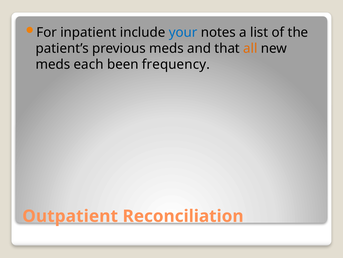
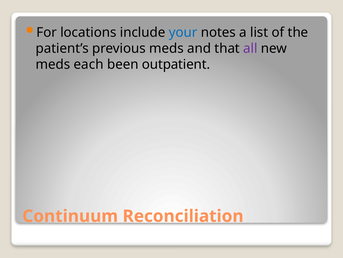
inpatient: inpatient -> locations
all colour: orange -> purple
frequency: frequency -> outpatient
Outpatient: Outpatient -> Continuum
